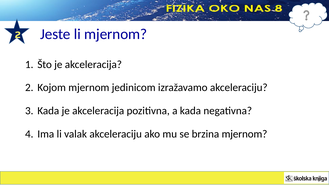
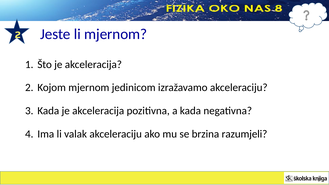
brzina mjernom: mjernom -> razumjeli
